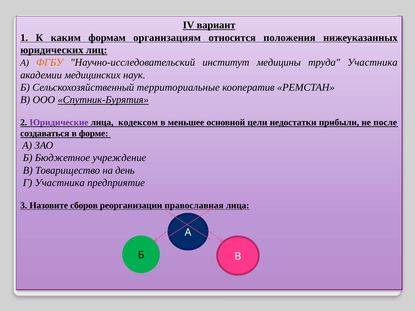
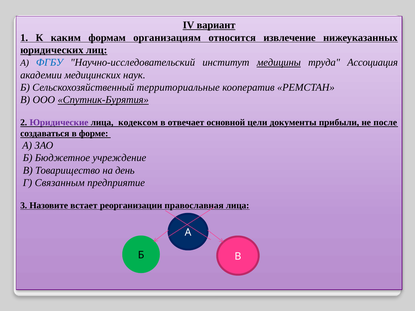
положения: положения -> извлечение
ФГБУ colour: orange -> blue
медицины underline: none -> present
труда Участника: Участника -> Ассоциация
меньшее: меньшее -> отвечает
недостатки: недостатки -> документы
Г Участника: Участника -> Связанным
сборов: сборов -> встает
